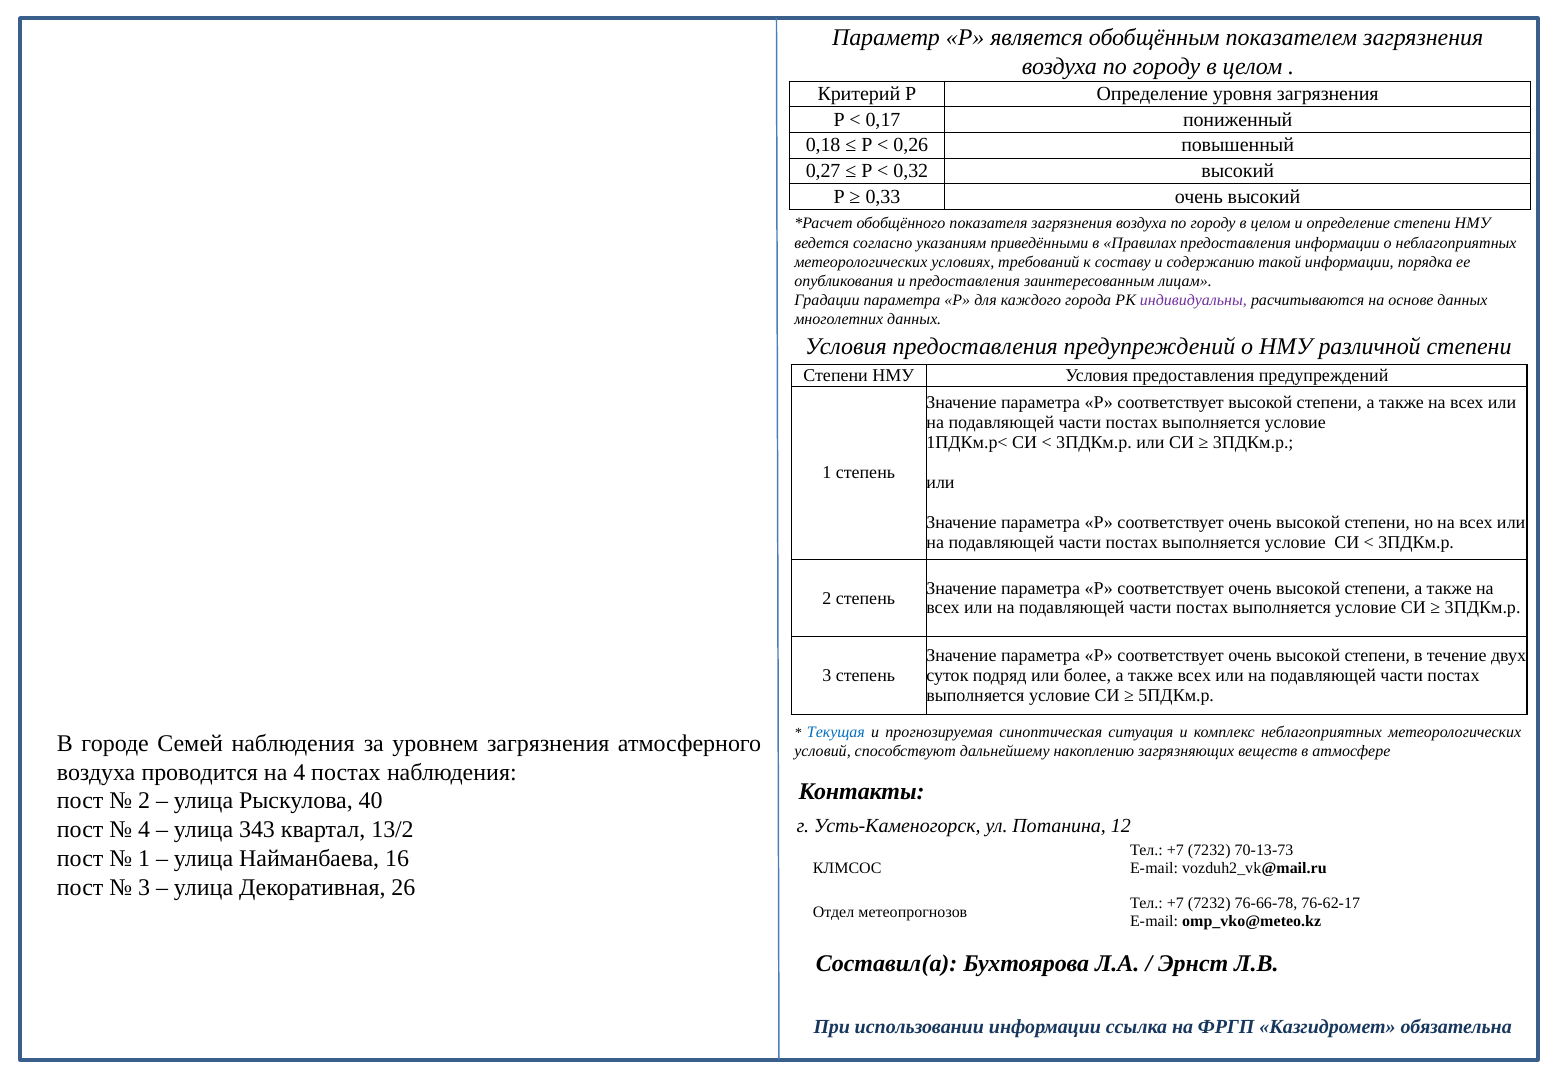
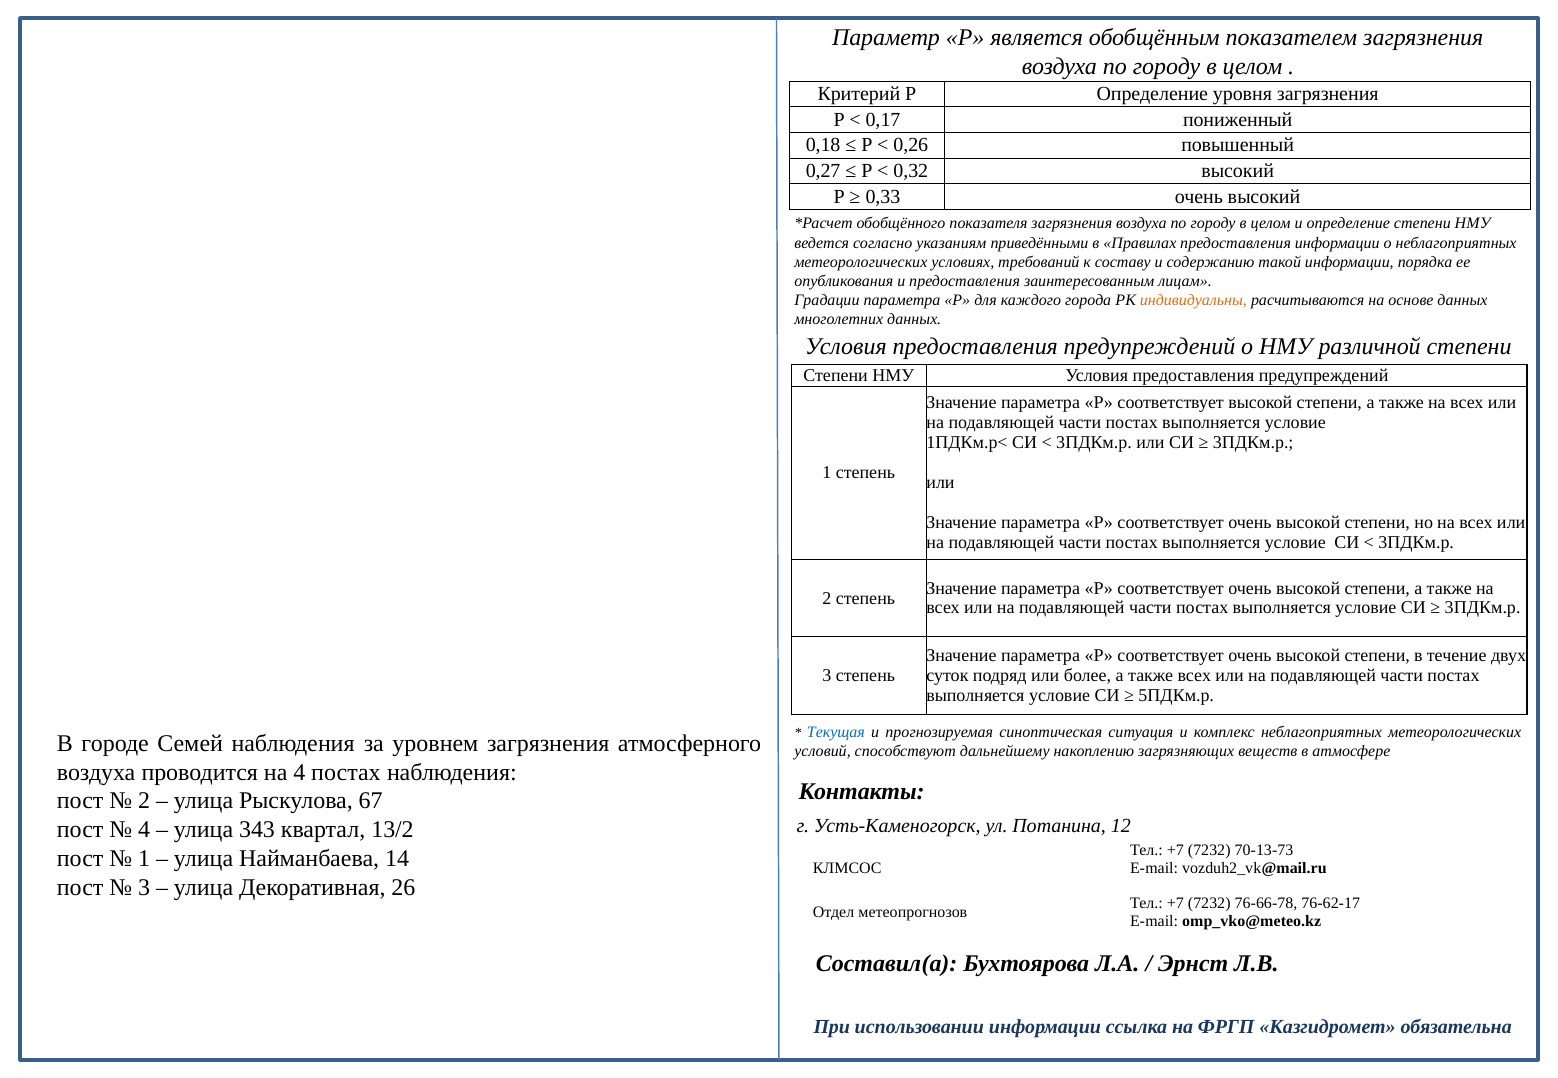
индивидуальны colour: purple -> orange
40: 40 -> 67
16: 16 -> 14
